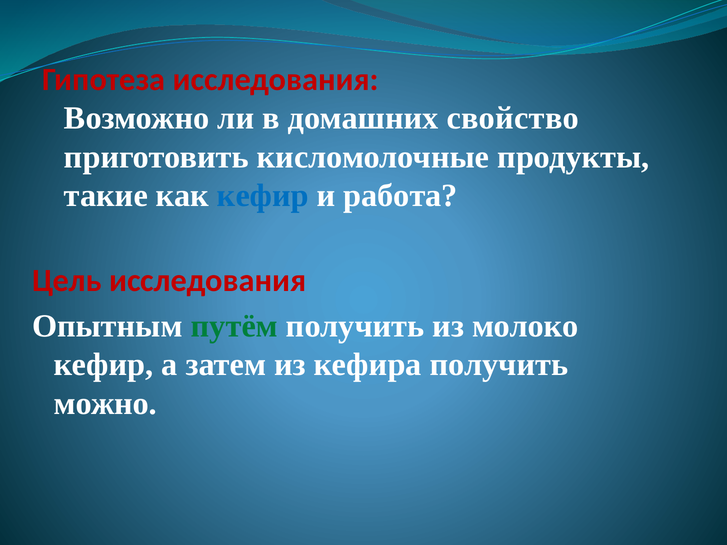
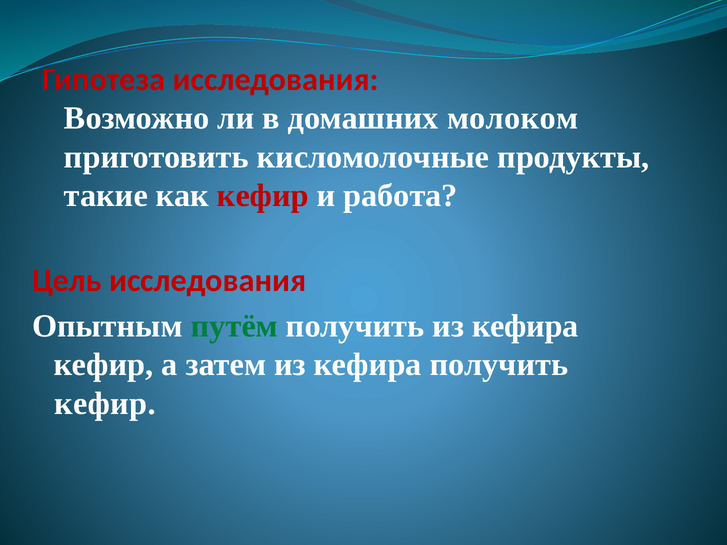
свойство: свойство -> молоком
кефир at (263, 196) colour: blue -> red
получить из молоко: молоко -> кефира
можно at (105, 404): можно -> кефир
